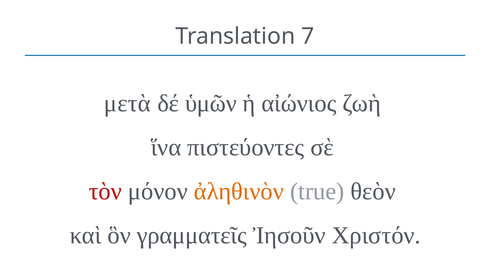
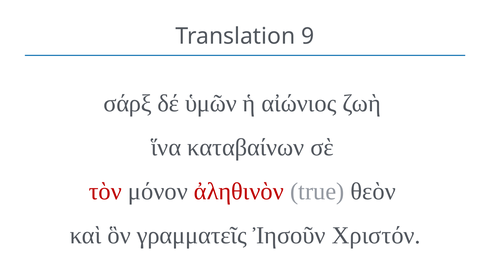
7: 7 -> 9
μετὰ: μετὰ -> σάρξ
πιστεύοντες: πιστεύοντες -> καταβαίνων
ἀληθινὸν colour: orange -> red
